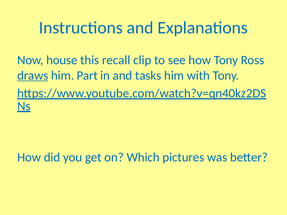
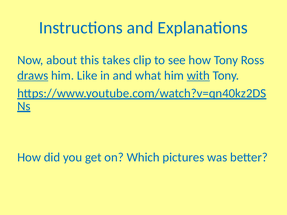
house: house -> about
recall: recall -> takes
Part: Part -> Like
tasks: tasks -> what
with underline: none -> present
